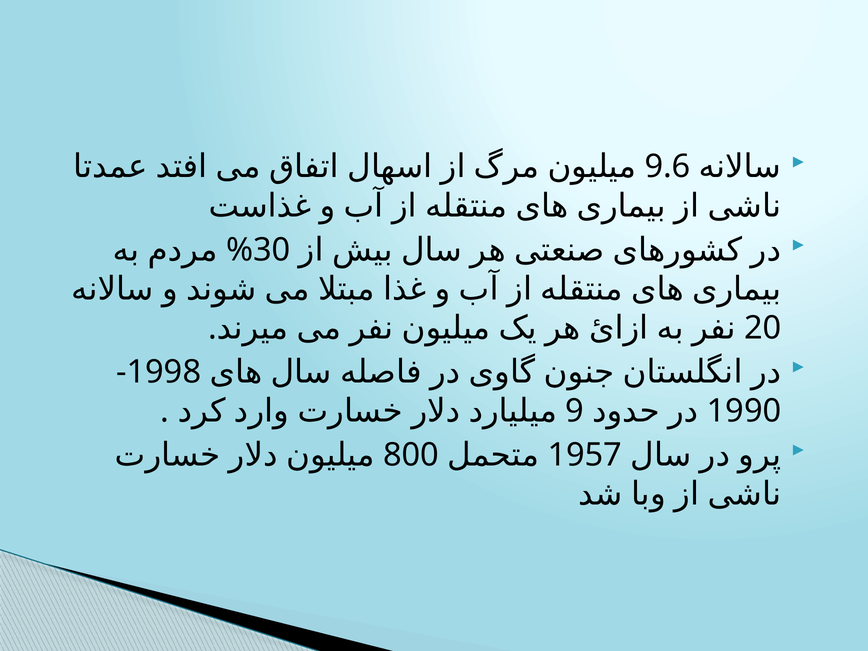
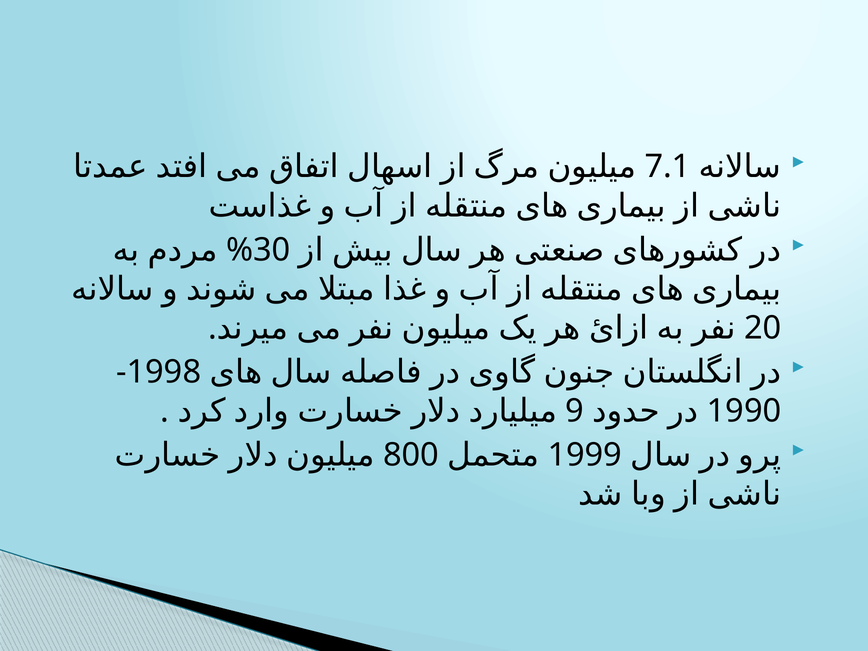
9.6: 9.6 -> 7.1
1957: 1957 -> 1999
